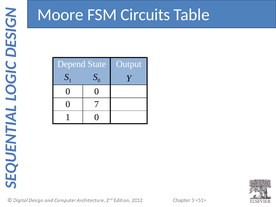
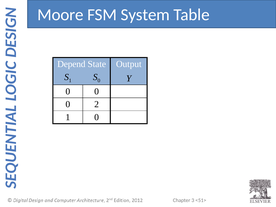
Circuits: Circuits -> System
7: 7 -> 2
